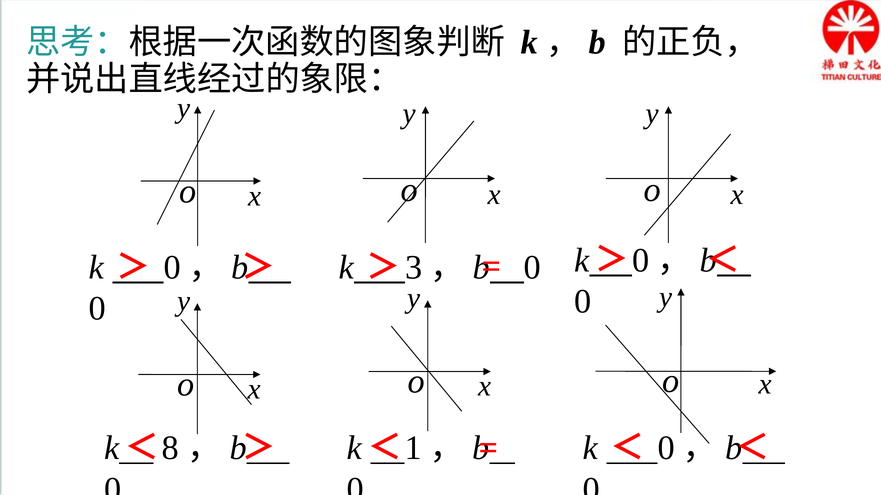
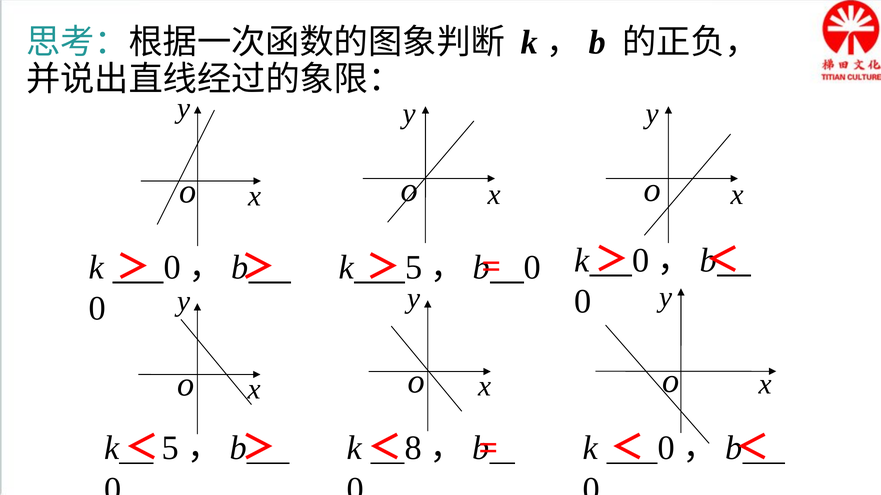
3 at (414, 268): 3 -> 5
8 at (171, 449): 8 -> 5
1: 1 -> 8
